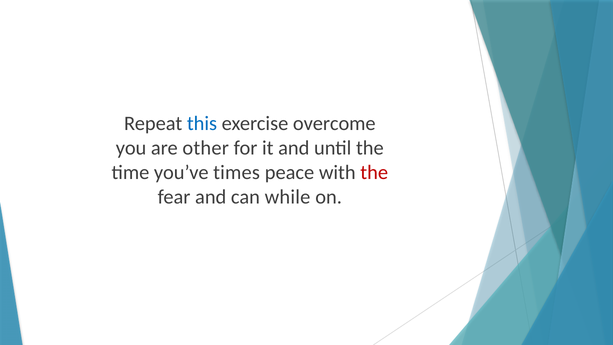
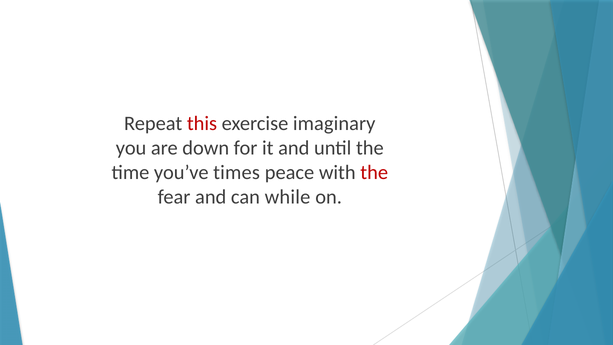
this colour: blue -> red
overcome: overcome -> imaginary
other: other -> down
